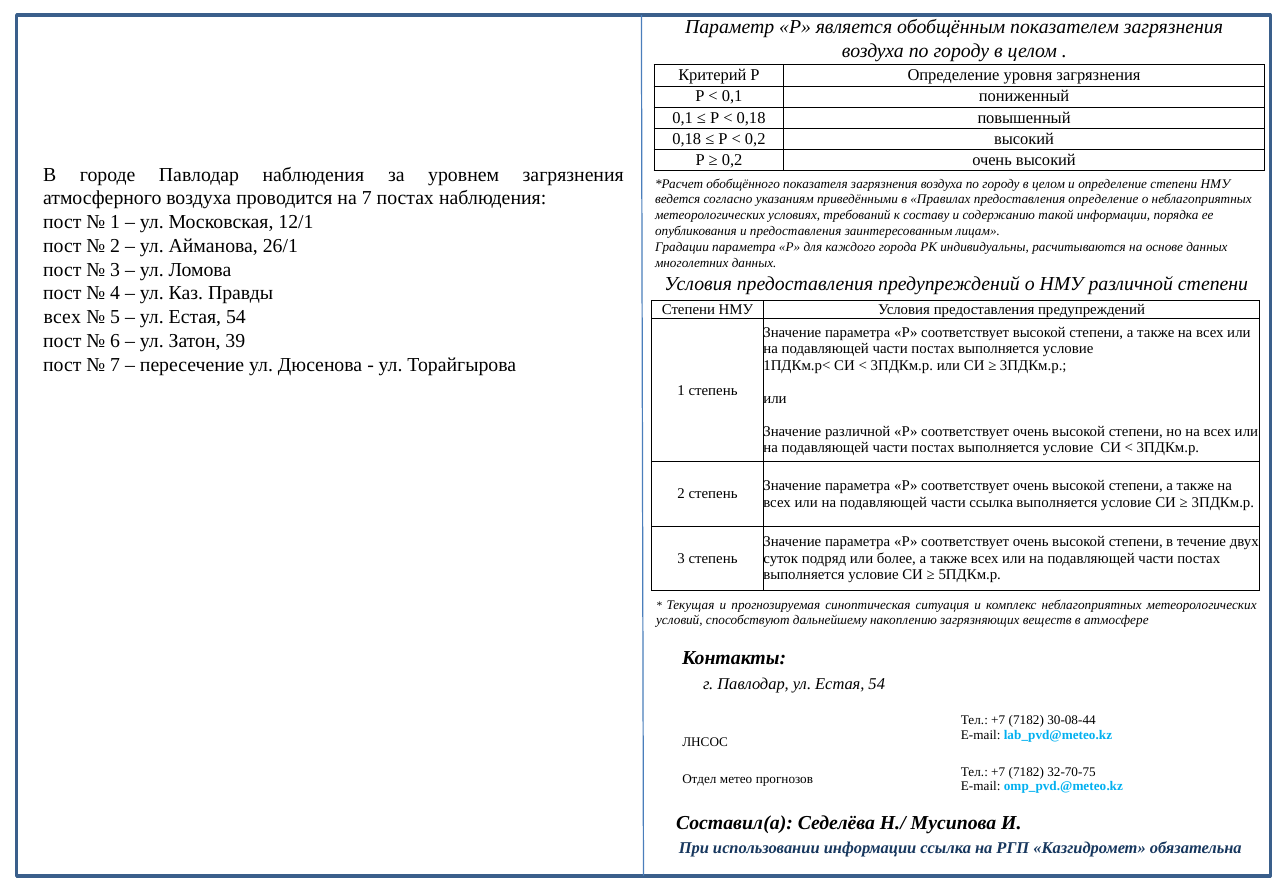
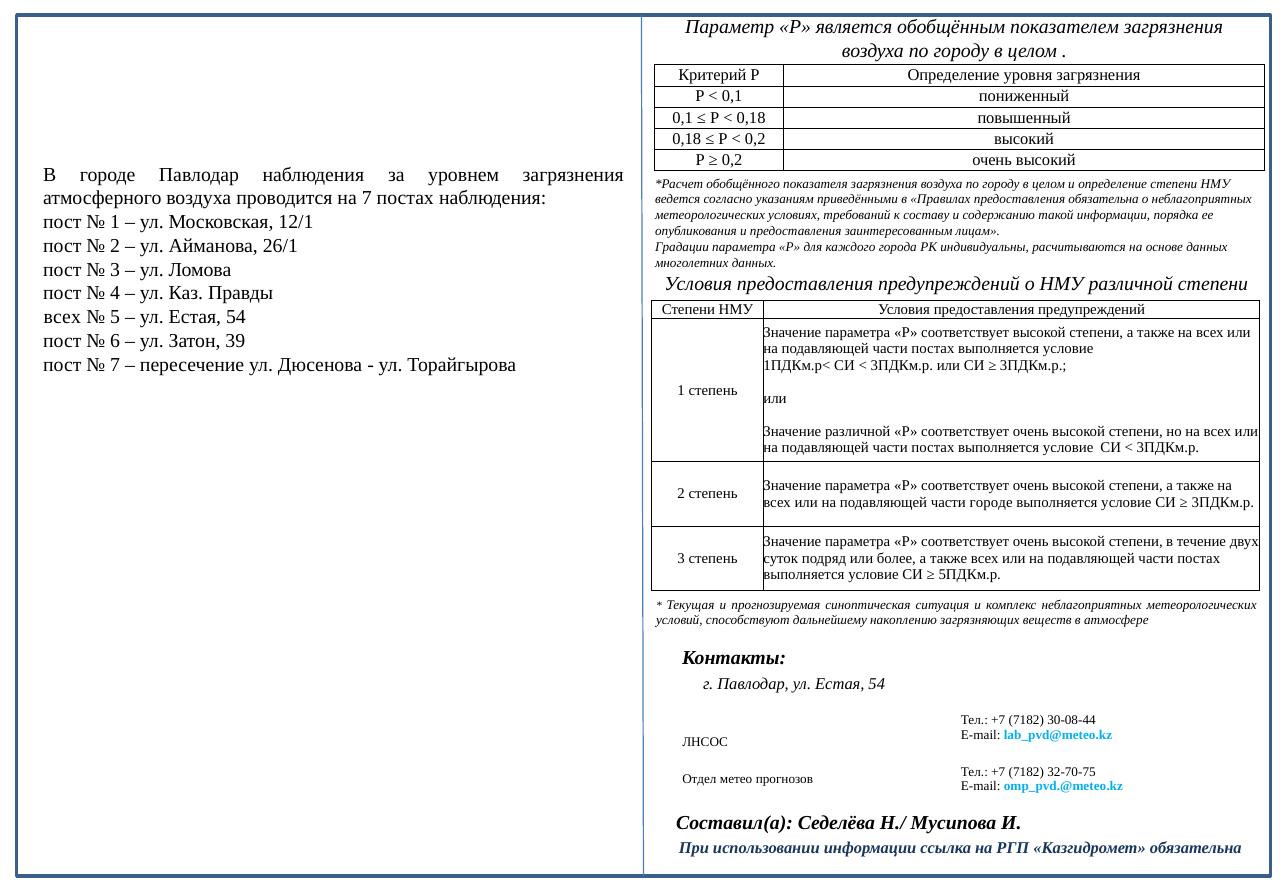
предоставления определение: определение -> обязательна
части ссылка: ссылка -> городе
